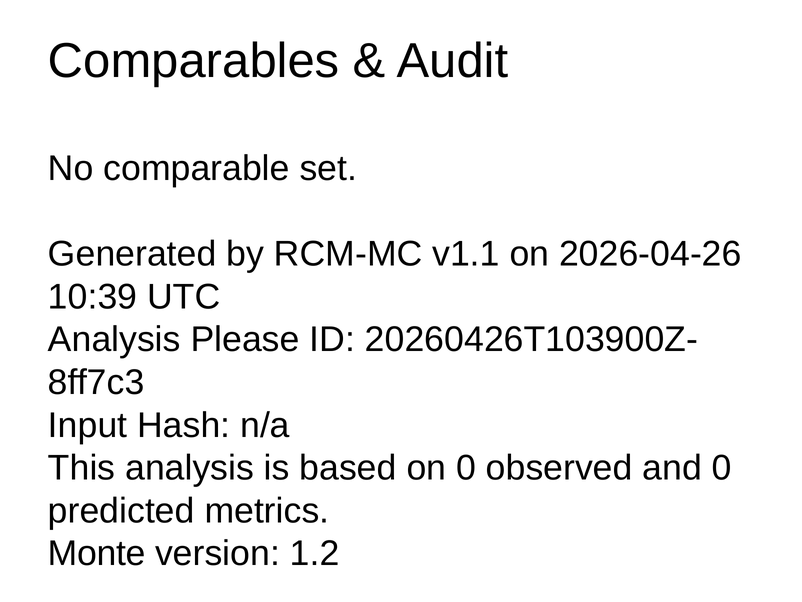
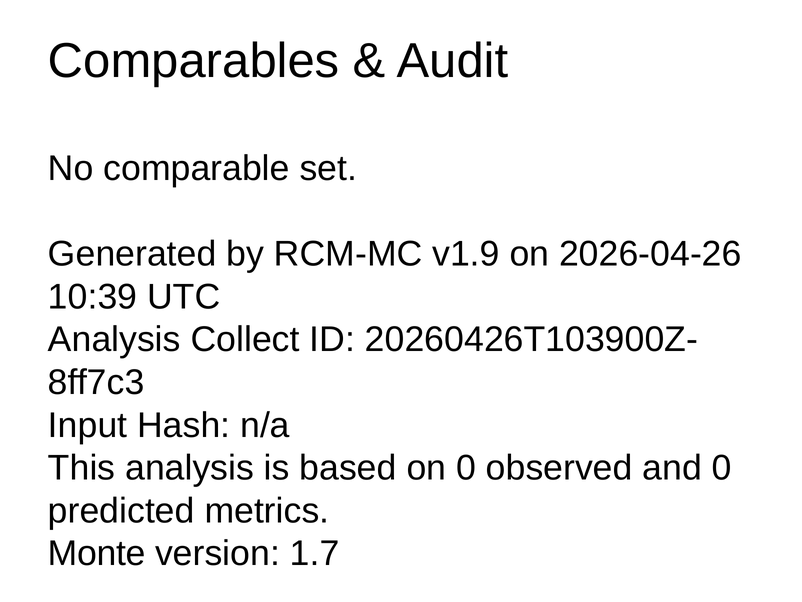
v1.1: v1.1 -> v1.9
Please: Please -> Collect
1.2: 1.2 -> 1.7
